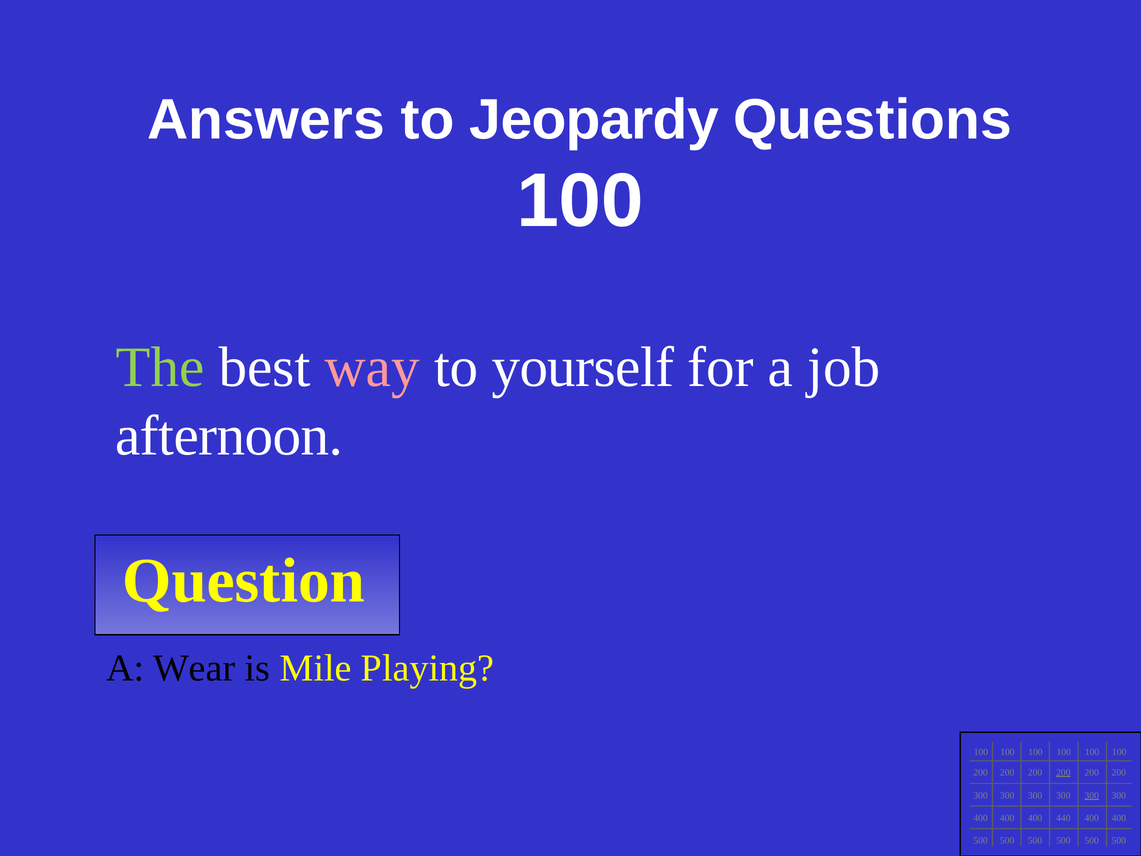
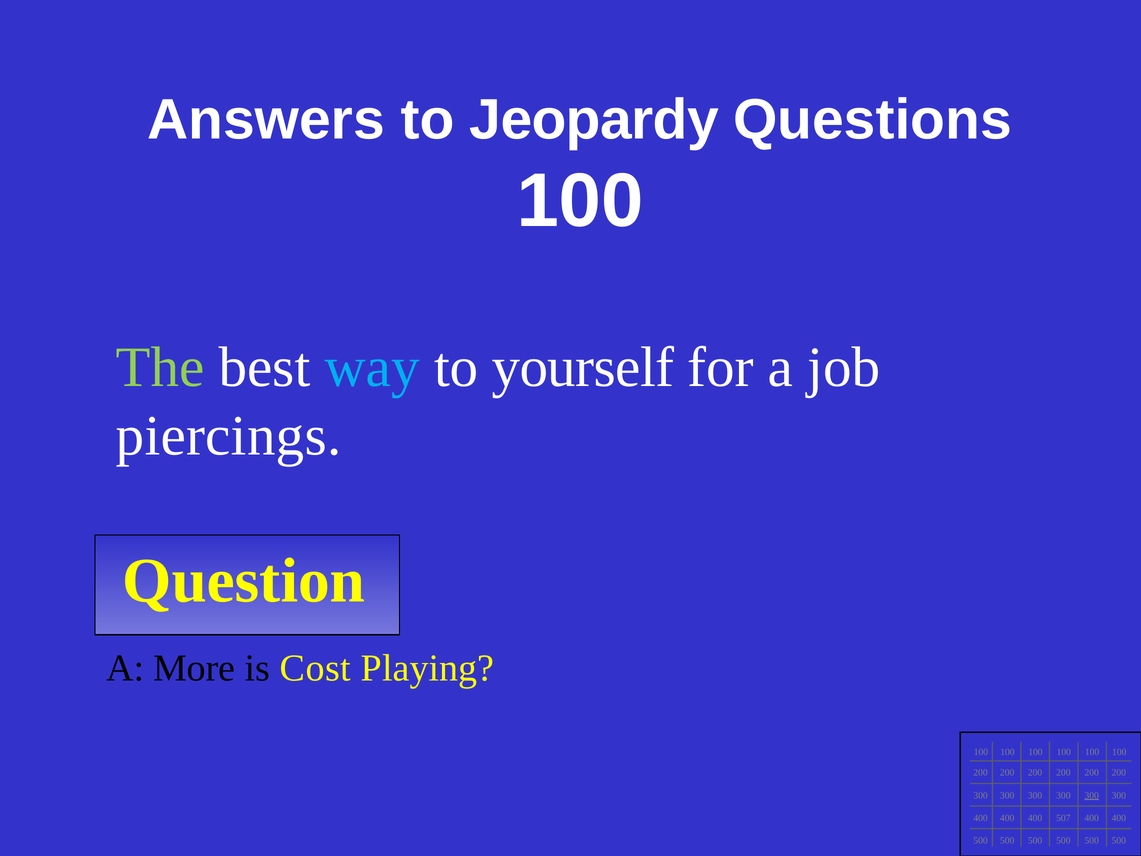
way colour: pink -> light blue
afternoon: afternoon -> piercings
Wear: Wear -> More
Mile: Mile -> Cost
200 at (1063, 772) underline: present -> none
440: 440 -> 507
